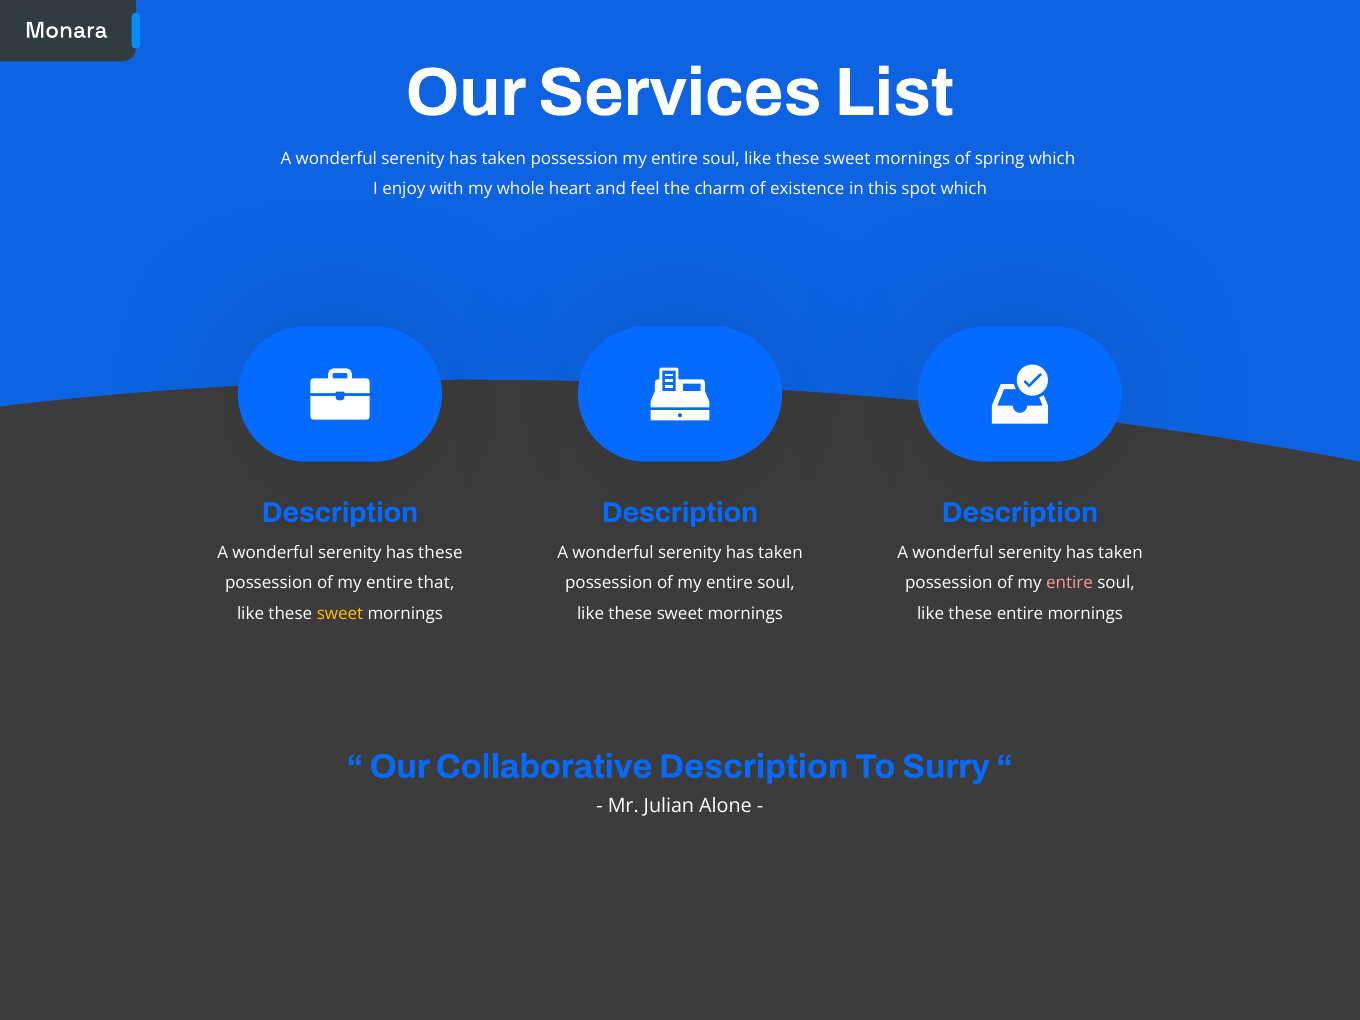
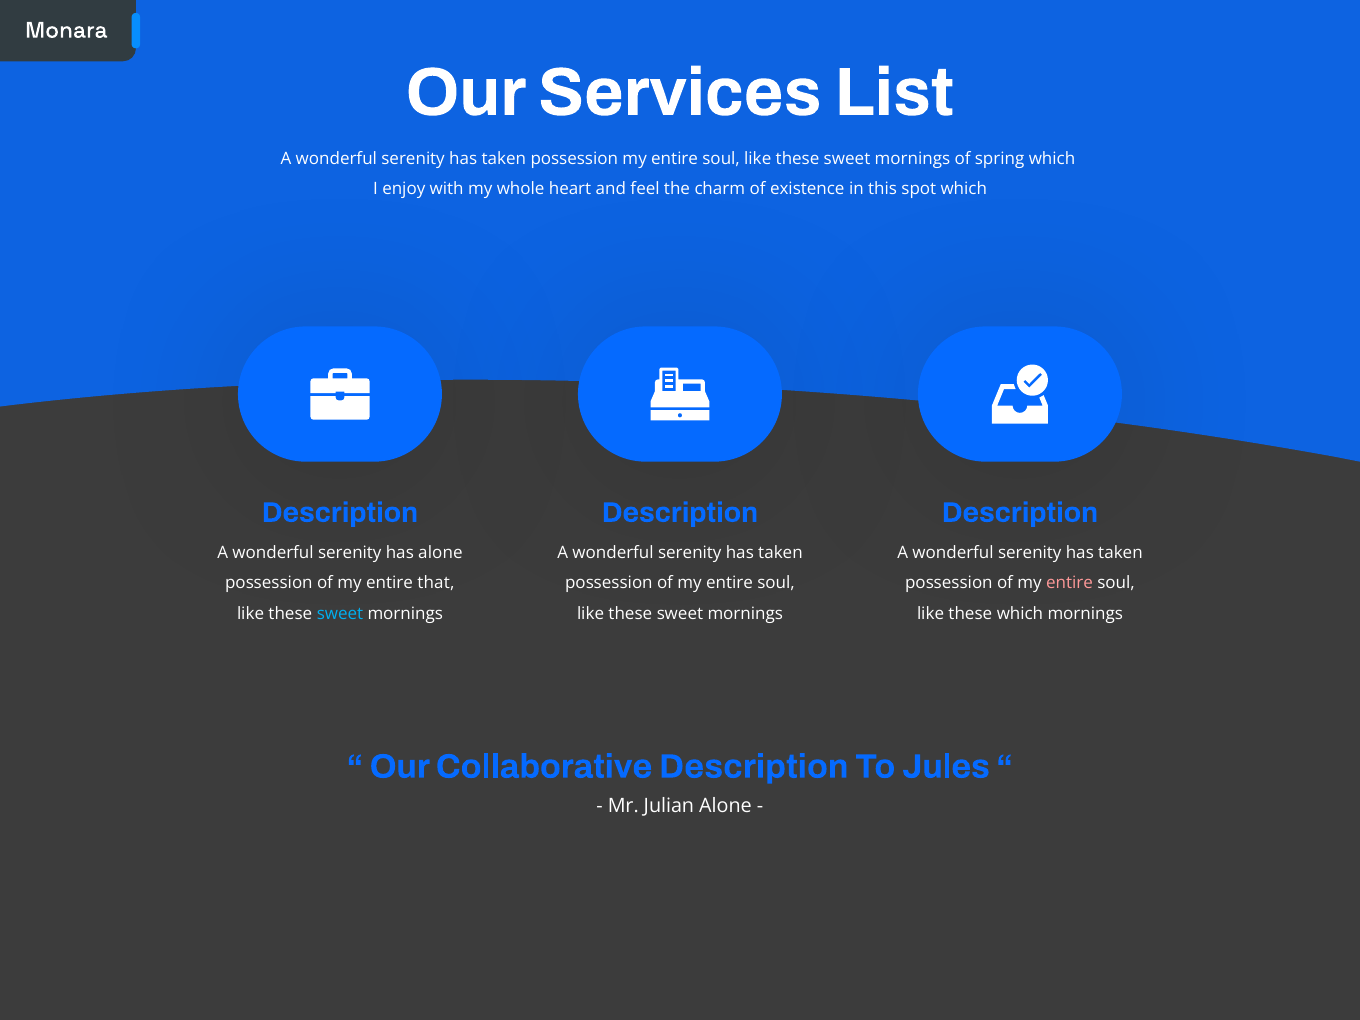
has these: these -> alone
sweet at (340, 614) colour: yellow -> light blue
these entire: entire -> which
Surry: Surry -> Jules
